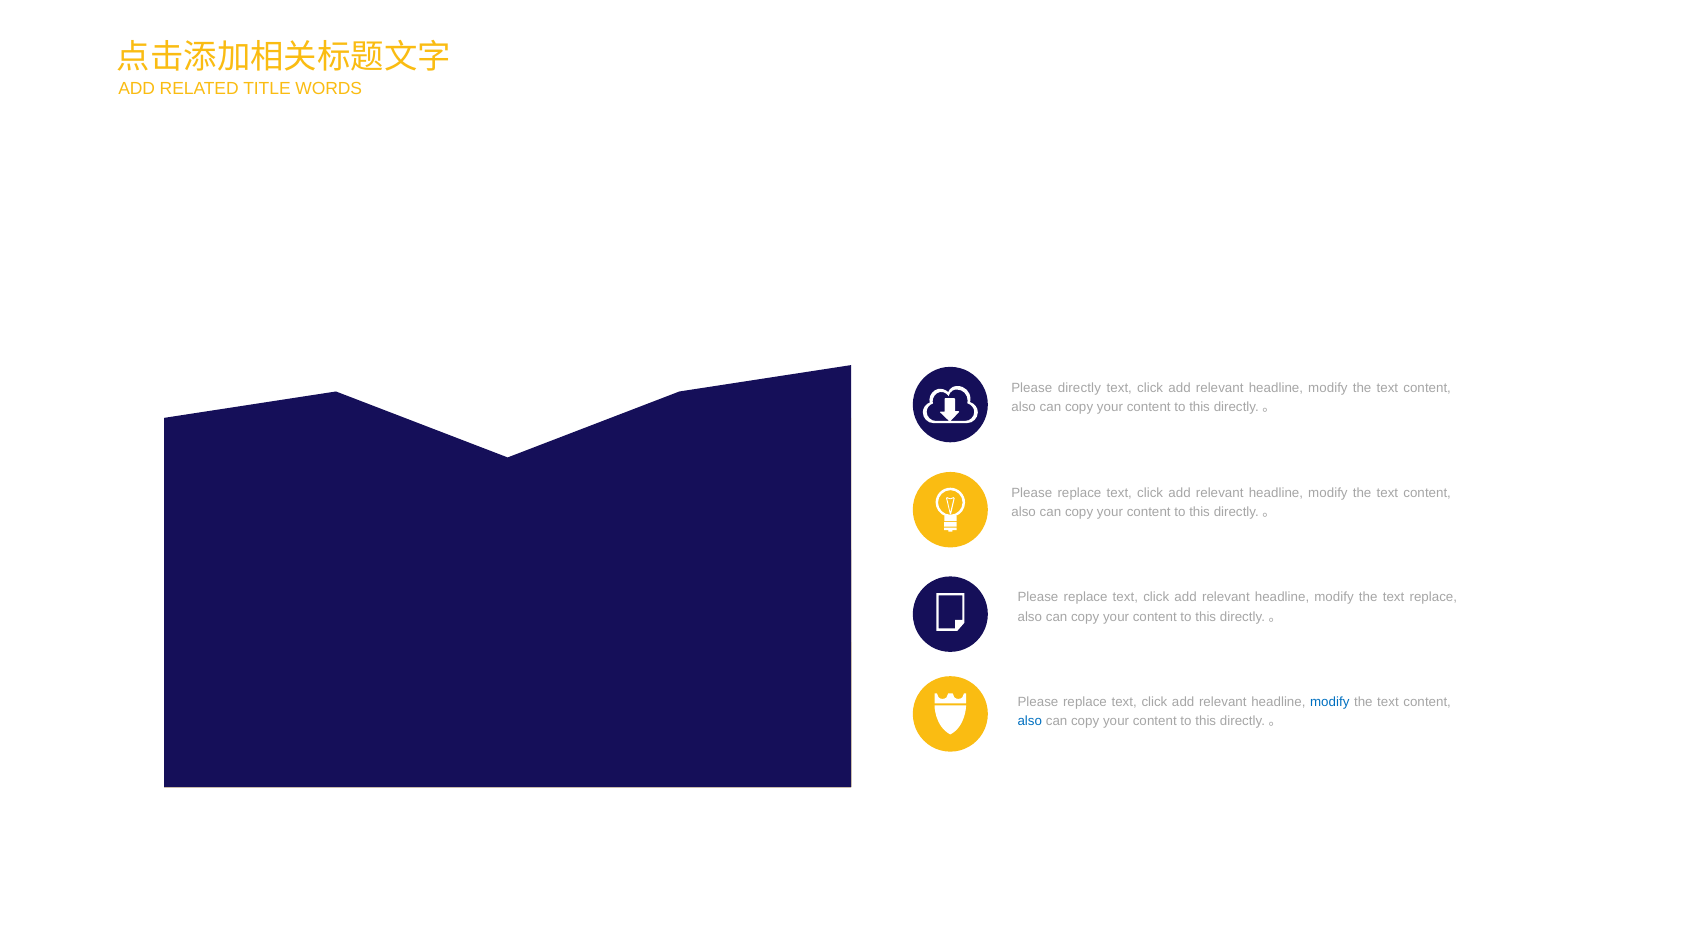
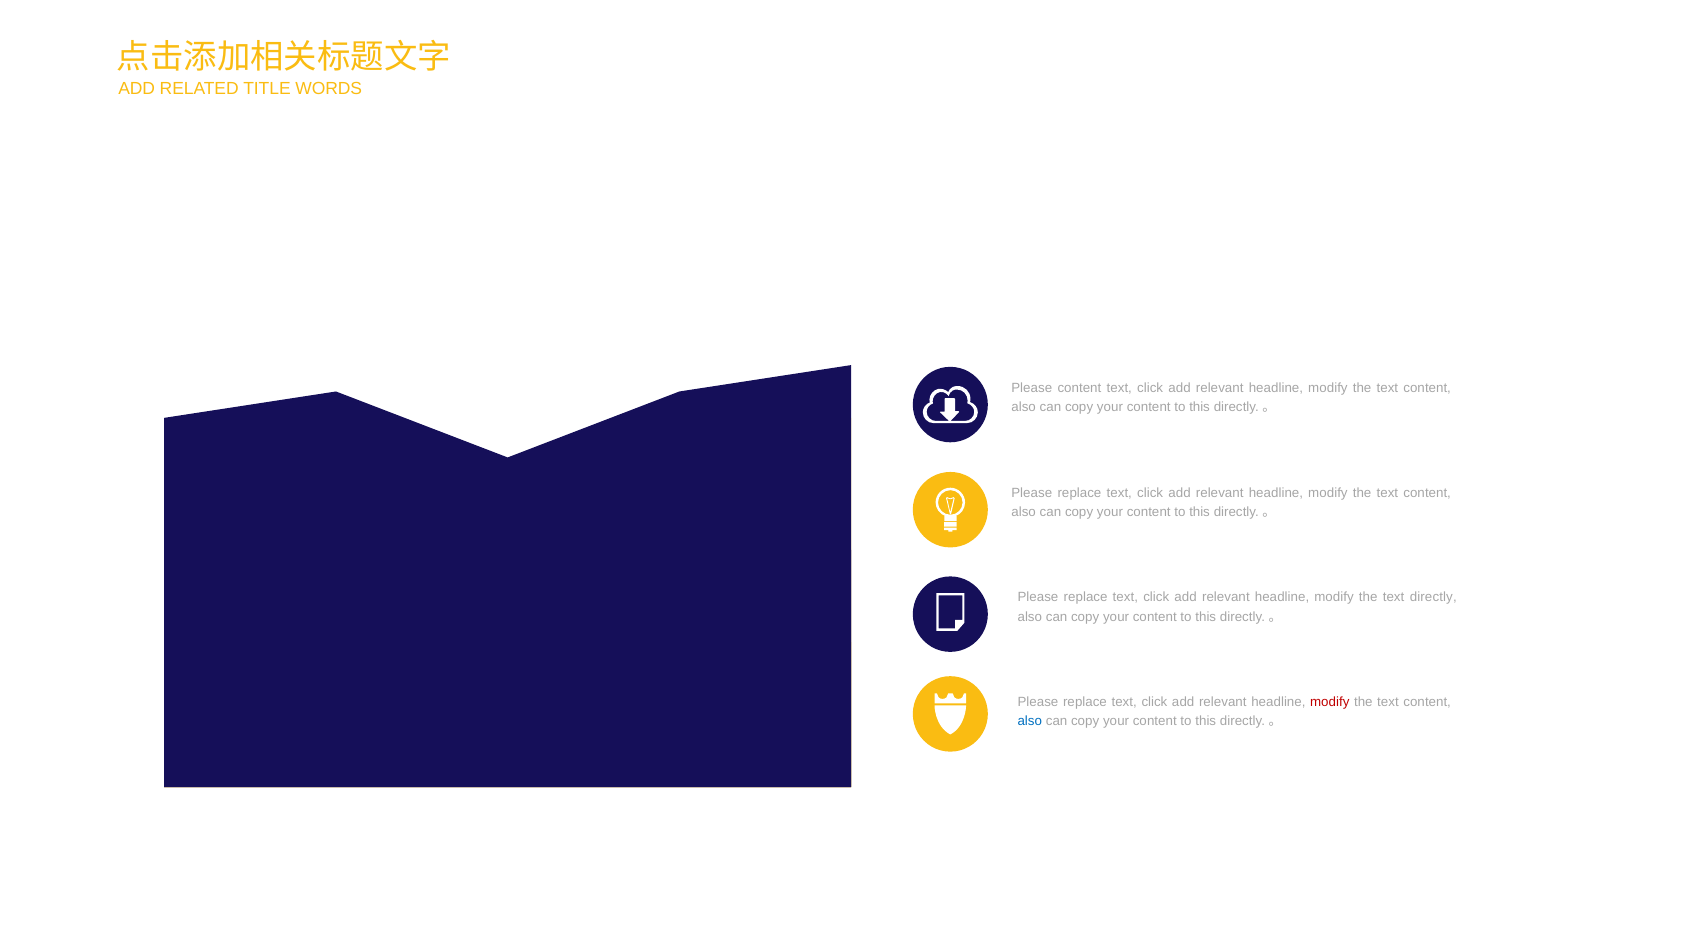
Please directly: directly -> content
text replace: replace -> directly
modify at (1330, 702) colour: blue -> red
